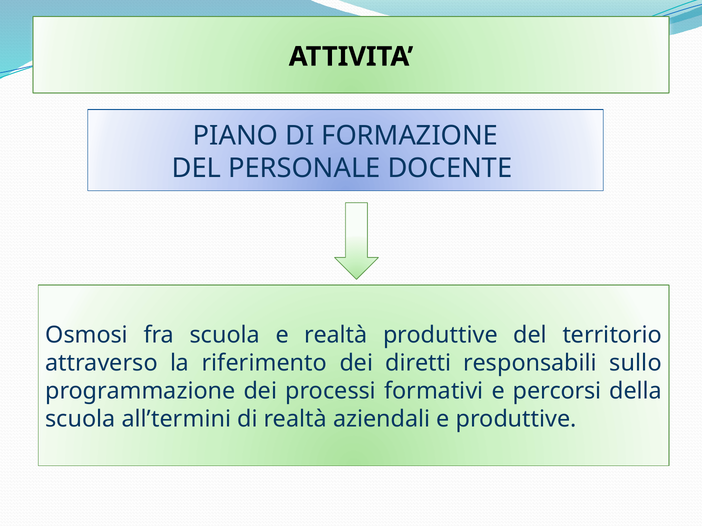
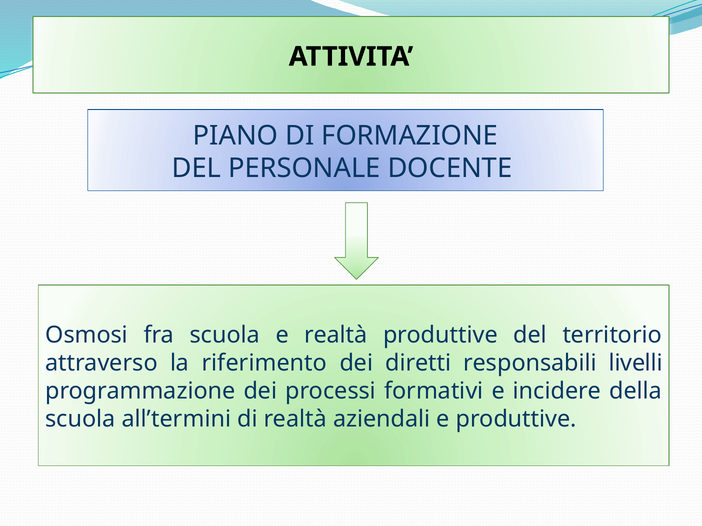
sullo: sullo -> livelli
percorsi: percorsi -> incidere
